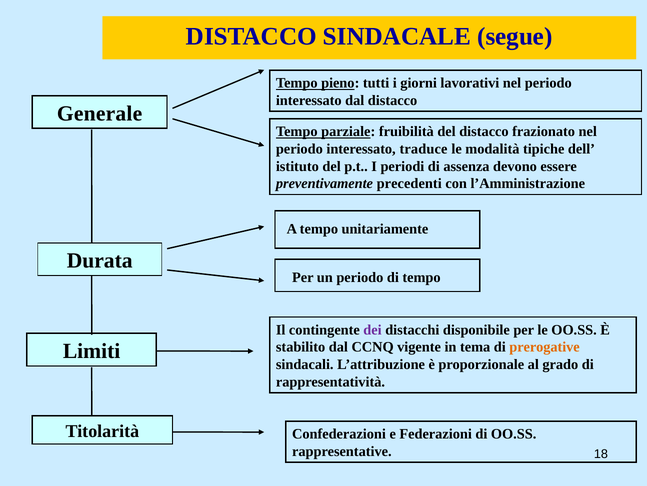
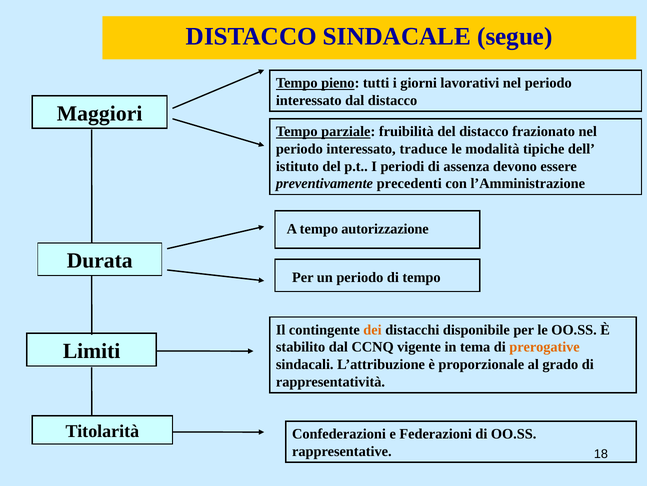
Generale: Generale -> Maggiori
unitariamente: unitariamente -> autorizzazione
dei colour: purple -> orange
